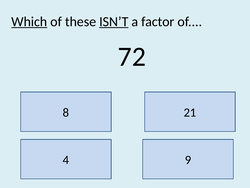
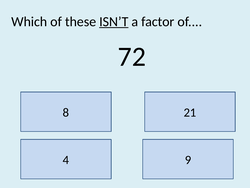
Which underline: present -> none
